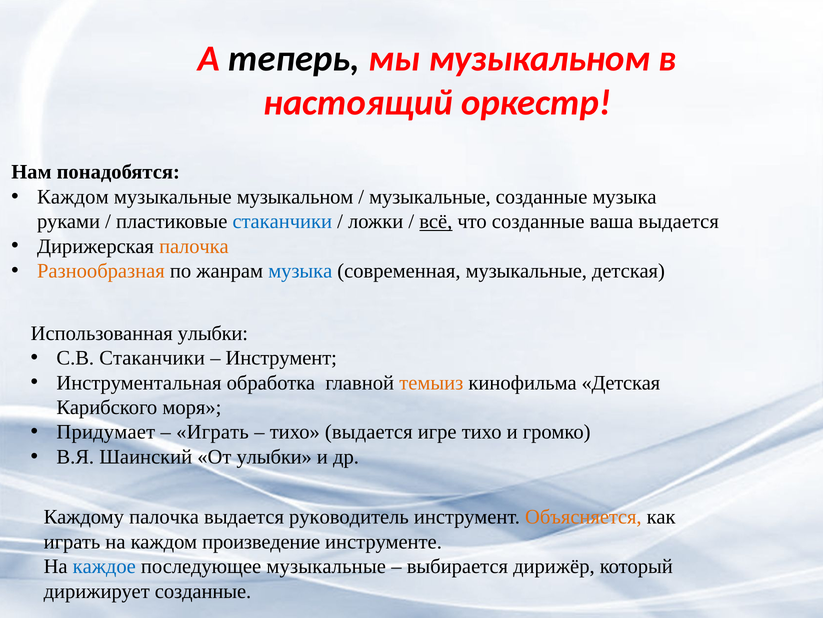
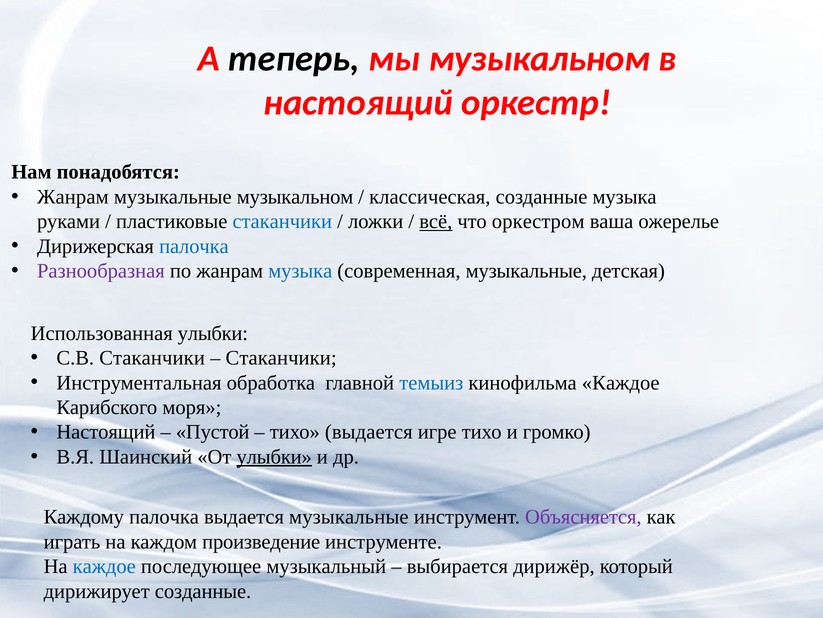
Каждом at (73, 197): Каждом -> Жанрам
музыкальные at (430, 197): музыкальные -> классическая
что созданные: созданные -> оркестром
ваша выдается: выдается -> ожерелье
палочка at (194, 246) colour: orange -> blue
Разнообразная colour: orange -> purple
Инструмент at (281, 358): Инструмент -> Стаканчики
темыиз colour: orange -> blue
кинофильма Детская: Детская -> Каждое
Придумает at (106, 432): Придумает -> Настоящий
Играть at (212, 432): Играть -> Пустой
улыбки at (274, 456) underline: none -> present
выдается руководитель: руководитель -> музыкальные
Объясняется colour: orange -> purple
последующее музыкальные: музыкальные -> музыкальный
